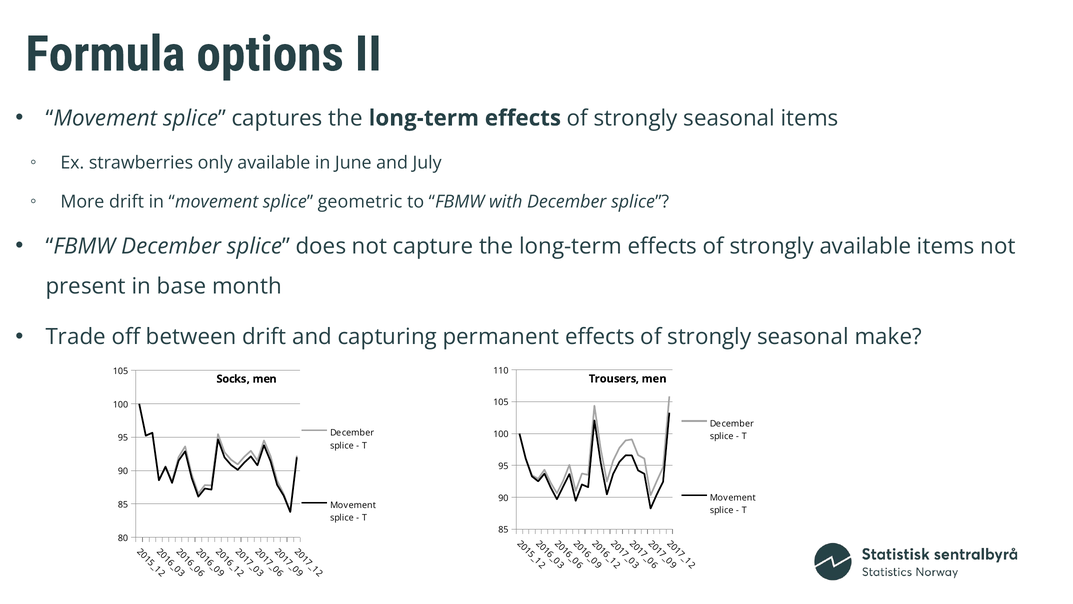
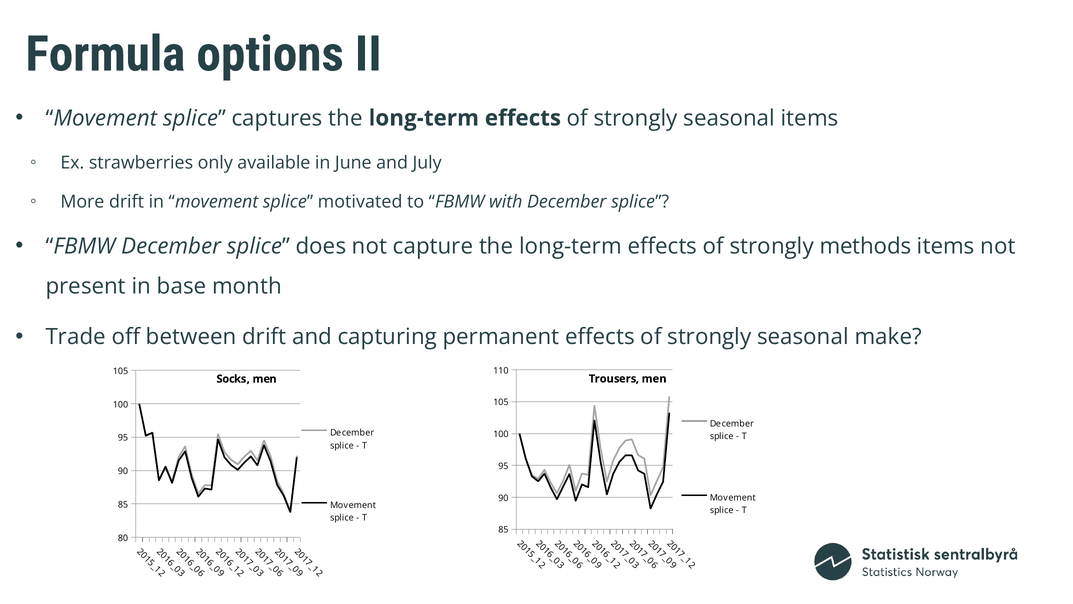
geometric: geometric -> motivated
strongly available: available -> methods
